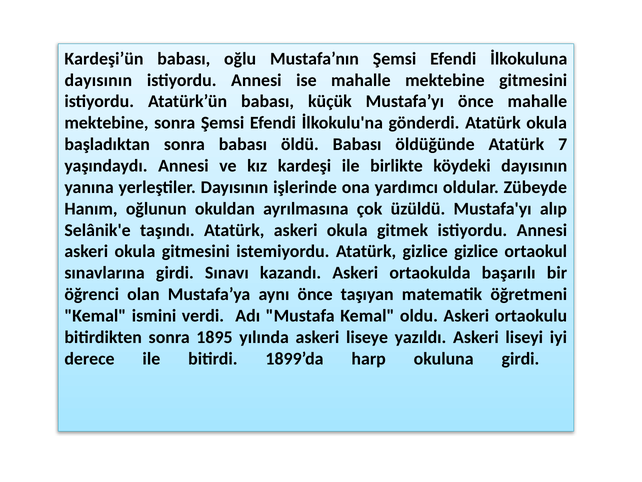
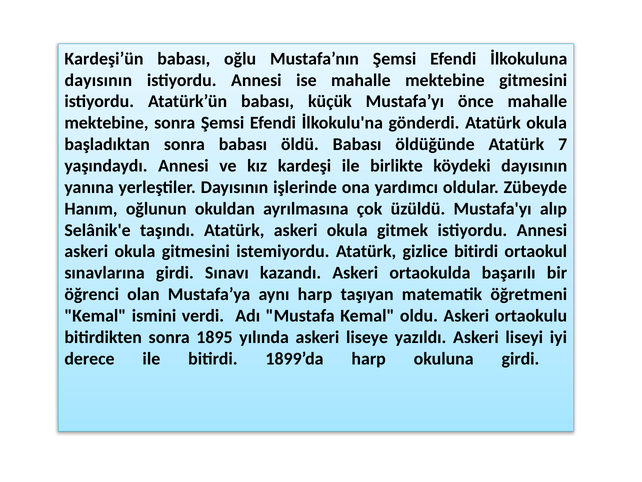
gizlice gizlice: gizlice -> bitirdi
aynı önce: önce -> harp
